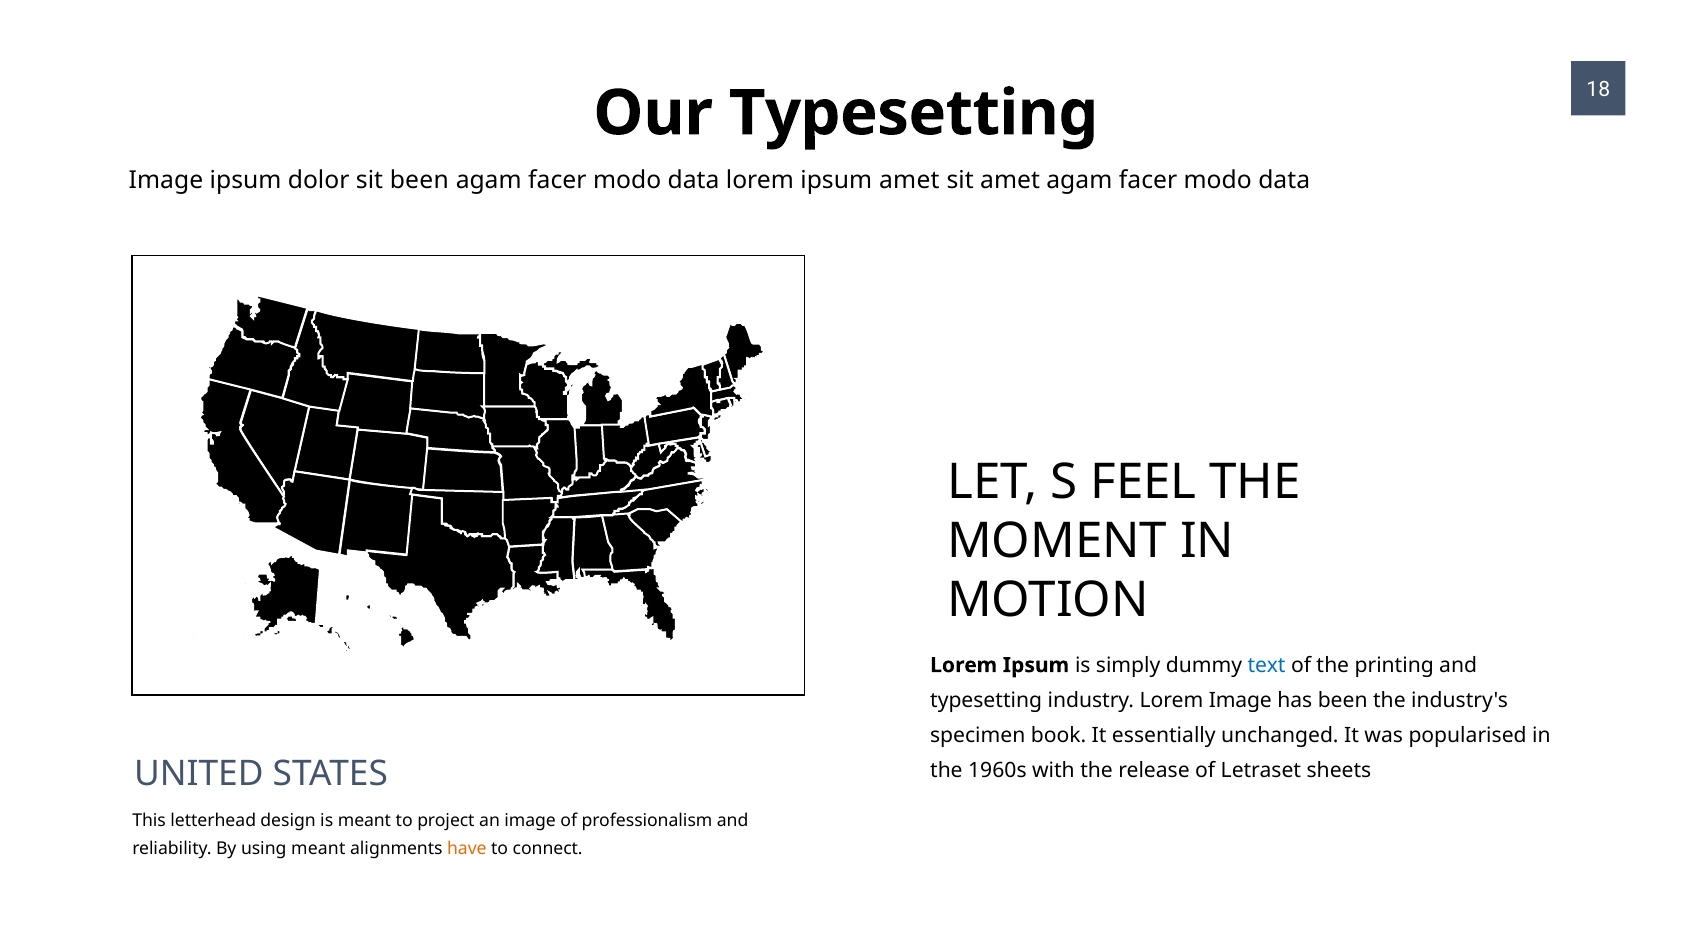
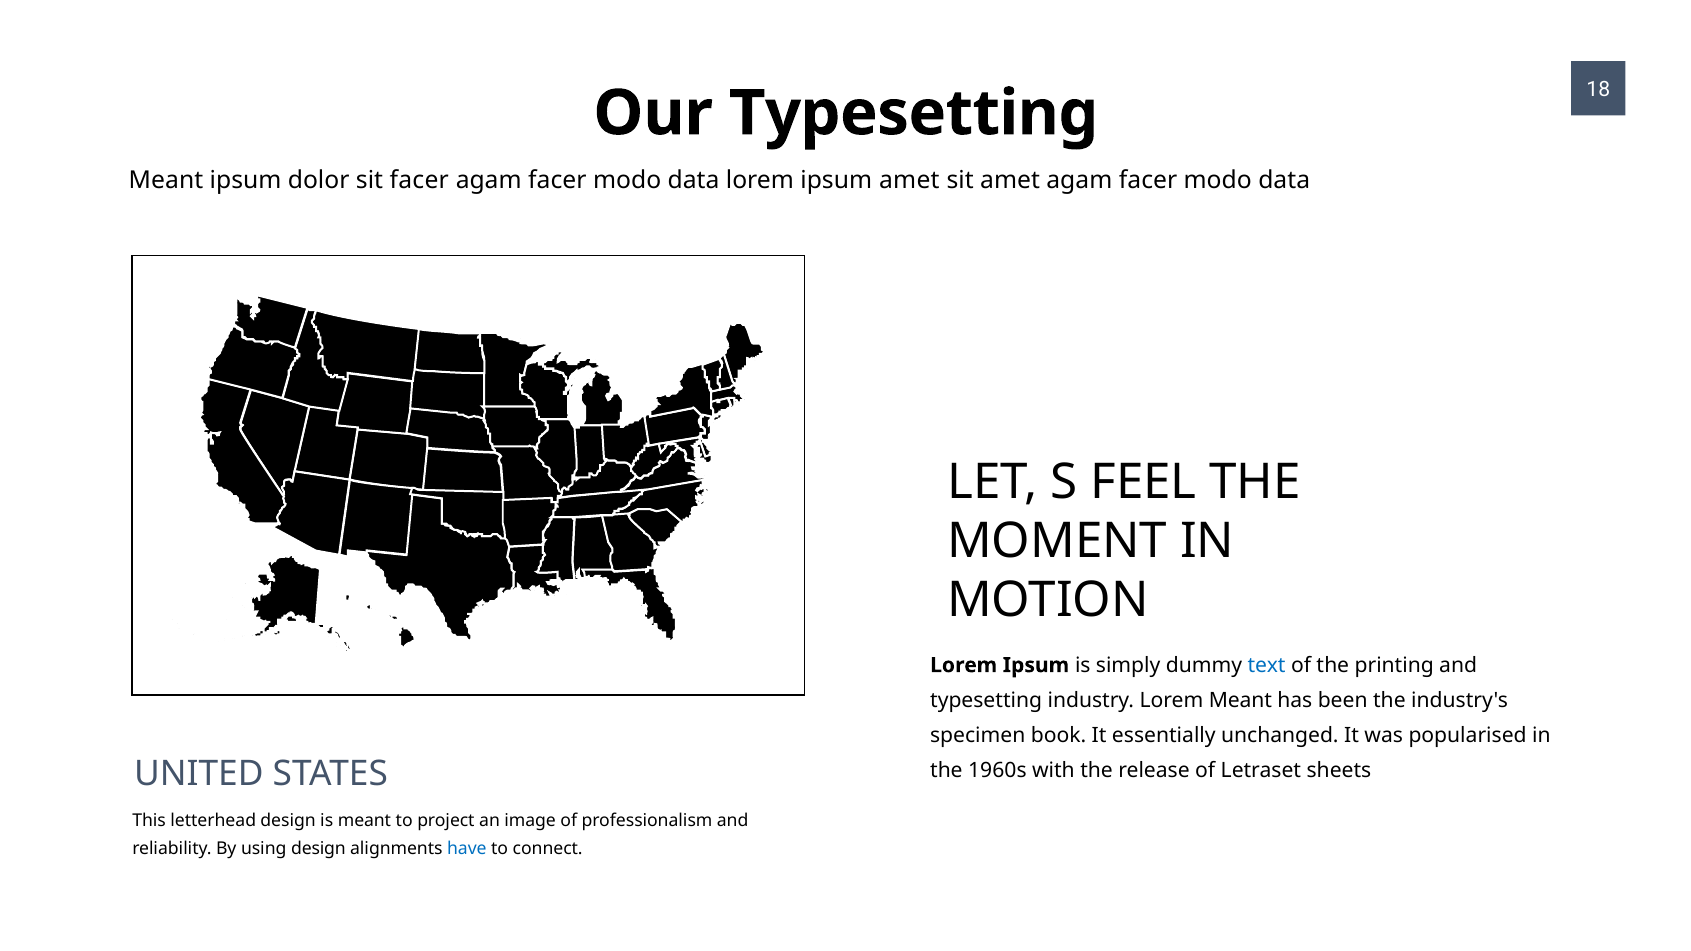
Image at (166, 180): Image -> Meant
sit been: been -> facer
Lorem Image: Image -> Meant
using meant: meant -> design
have colour: orange -> blue
